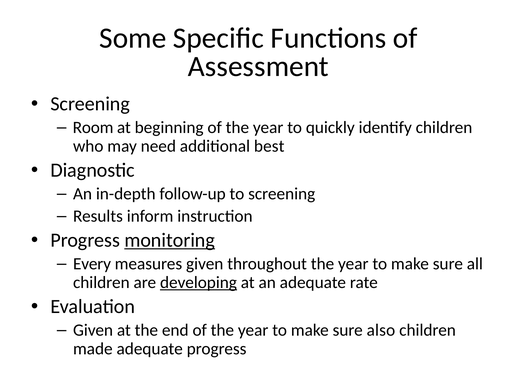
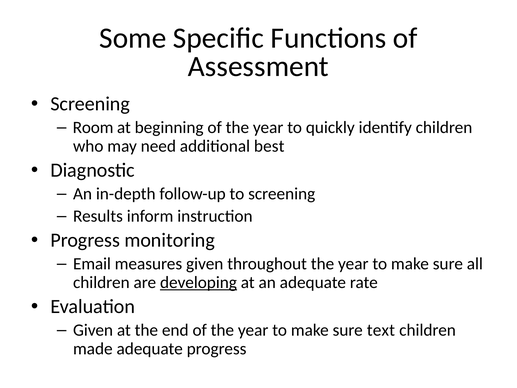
monitoring underline: present -> none
Every: Every -> Email
also: also -> text
